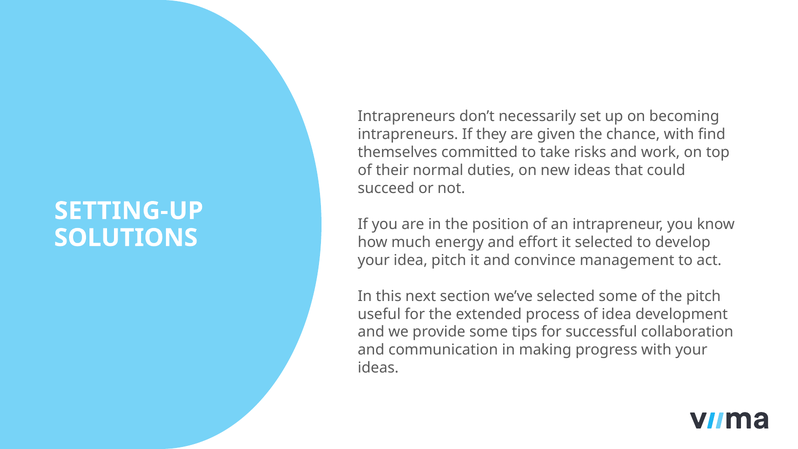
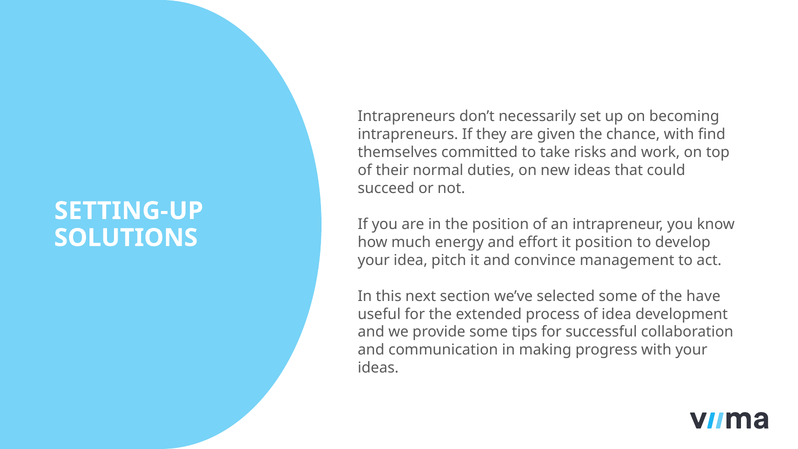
it selected: selected -> position
the pitch: pitch -> have
